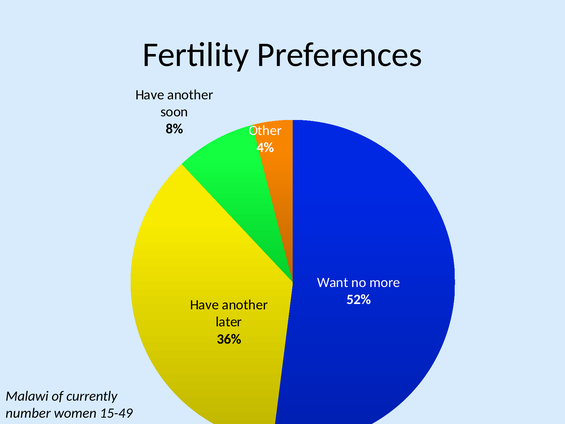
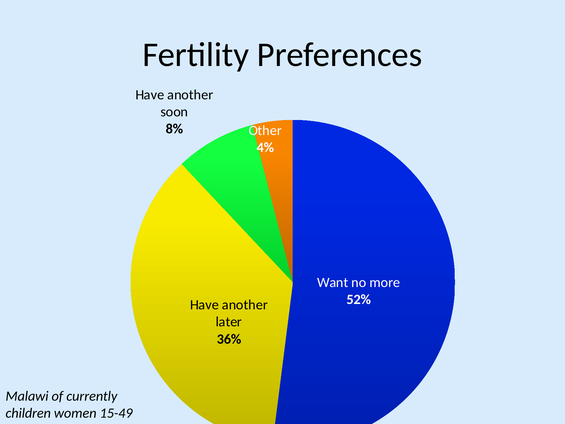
number: number -> children
